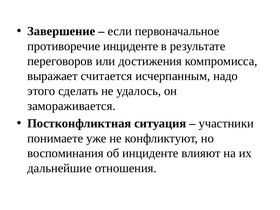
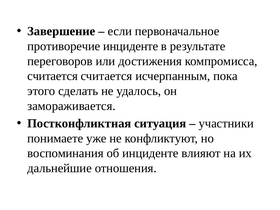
выражает at (52, 76): выражает -> считается
надо: надо -> пока
